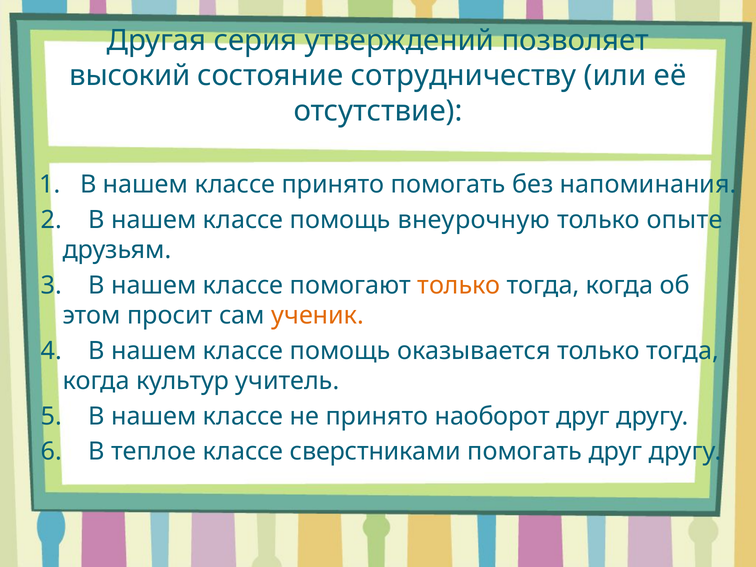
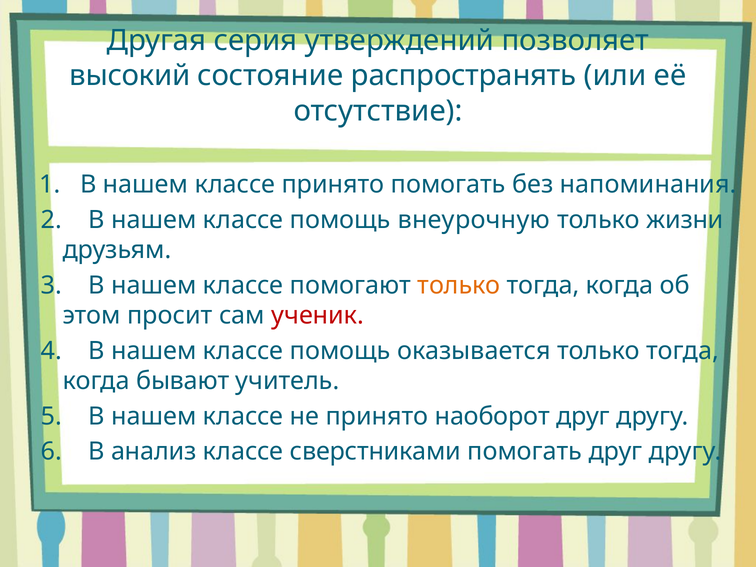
сотрудничеству: сотрудничеству -> распространять
опыте: опыте -> жизни
ученик colour: orange -> red
культур: культур -> бывают
теплое: теплое -> анализ
